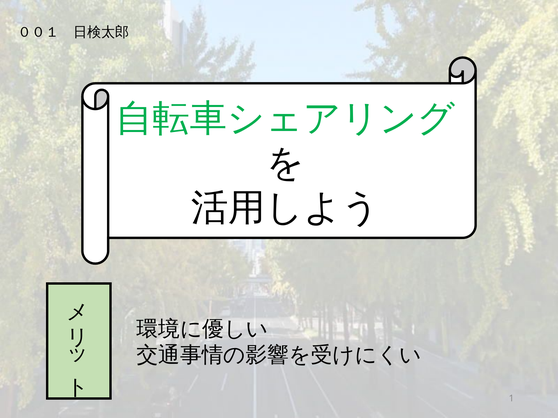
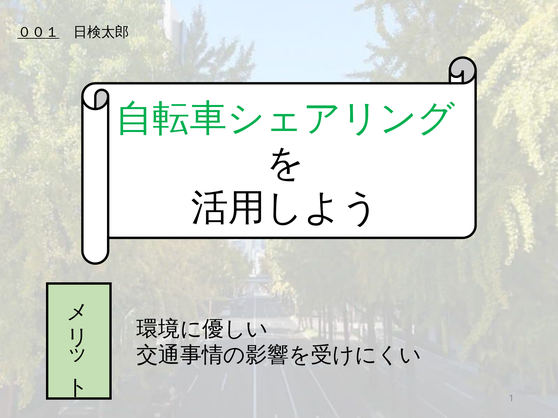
００１ underline: none -> present
